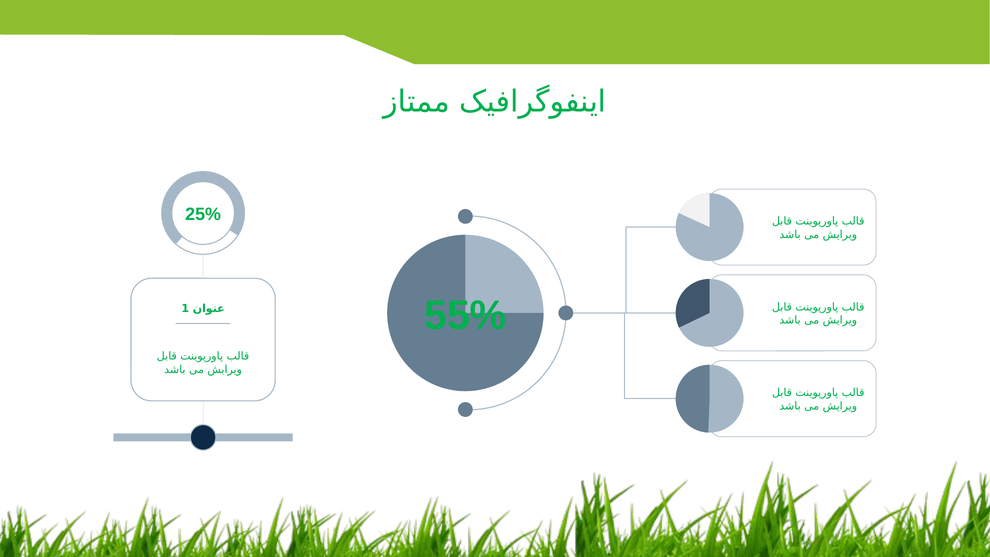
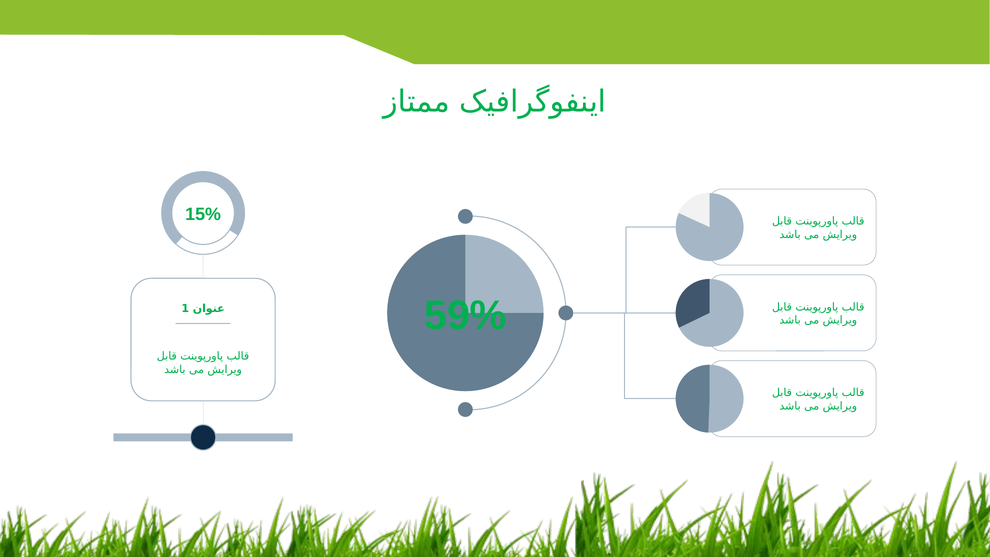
25%: 25% -> 15%
55%: 55% -> 59%
